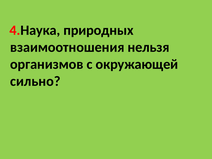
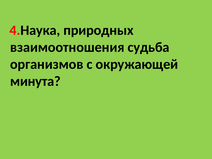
нельзя: нельзя -> судьба
сильно: сильно -> минута
